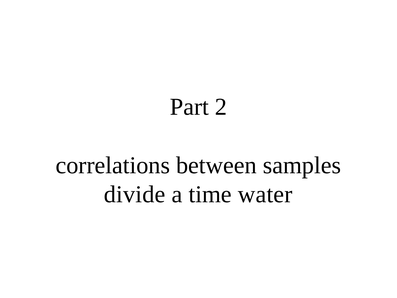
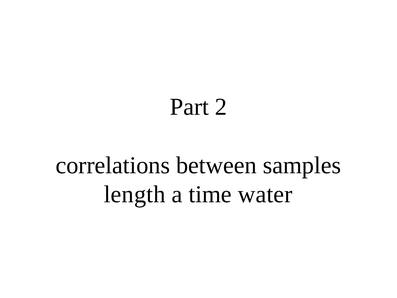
divide: divide -> length
